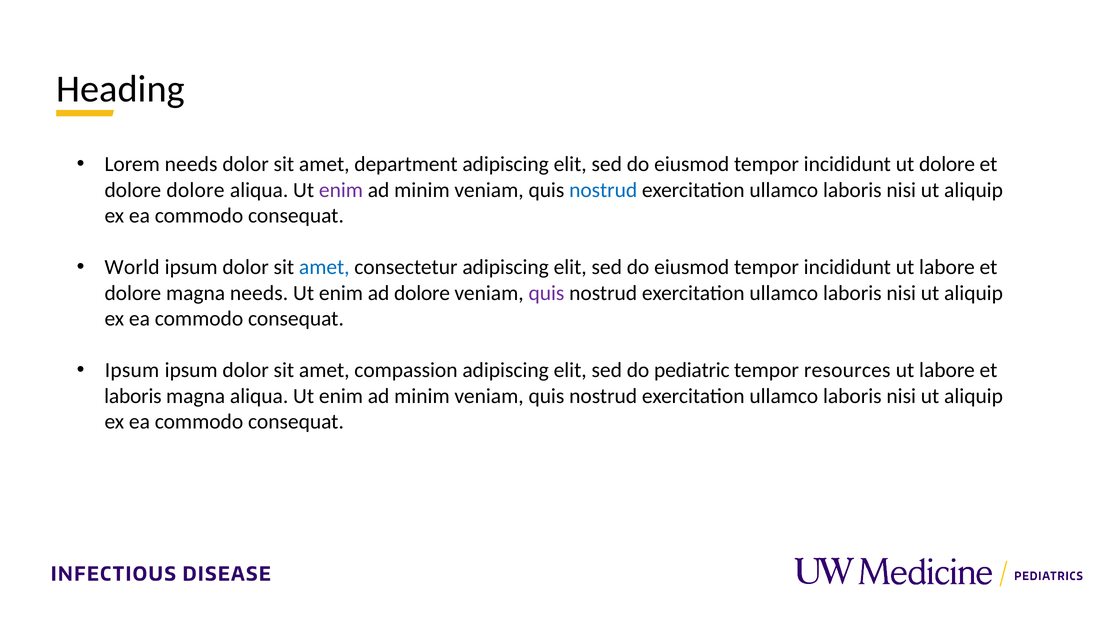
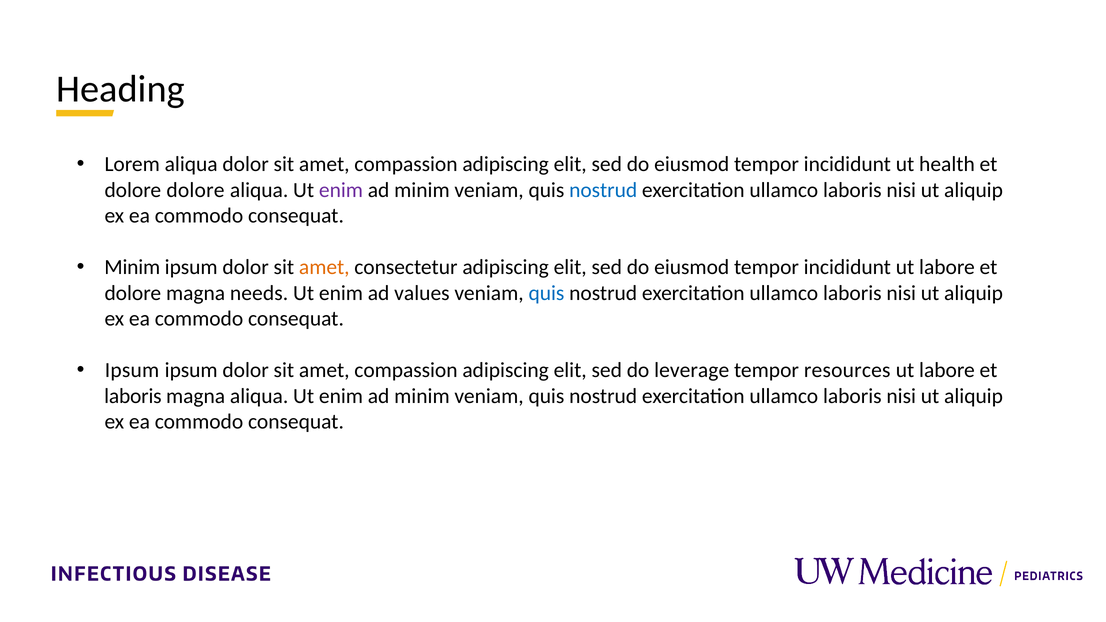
Lorem needs: needs -> aliqua
department at (406, 164): department -> compassion
ut dolore: dolore -> health
World at (132, 267): World -> Minim
amet at (324, 267) colour: blue -> orange
ad dolore: dolore -> values
quis at (546, 293) colour: purple -> blue
pediatric: pediatric -> leverage
